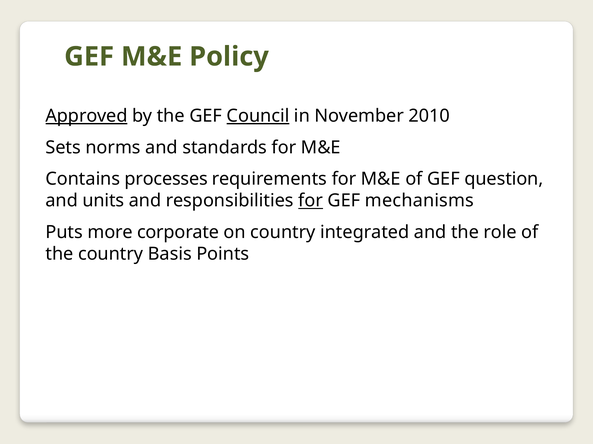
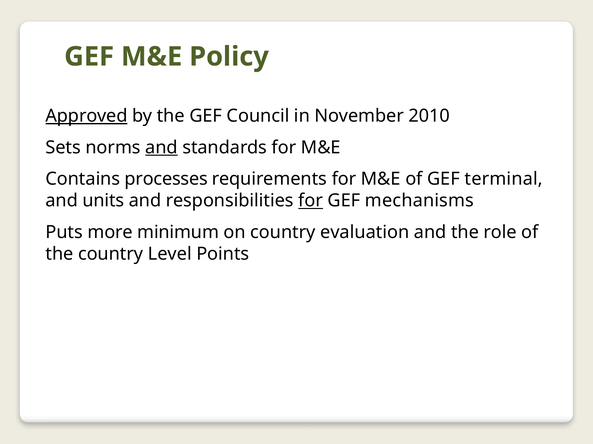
Council underline: present -> none
and at (161, 148) underline: none -> present
question: question -> terminal
corporate: corporate -> minimum
integrated: integrated -> evaluation
Basis: Basis -> Level
